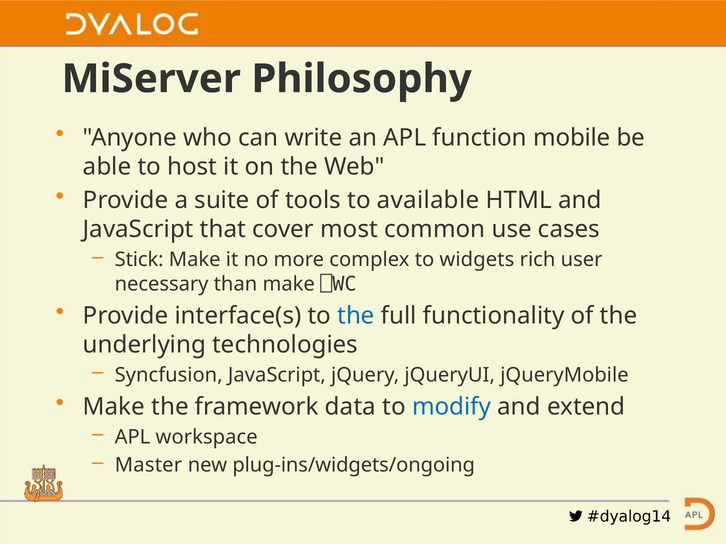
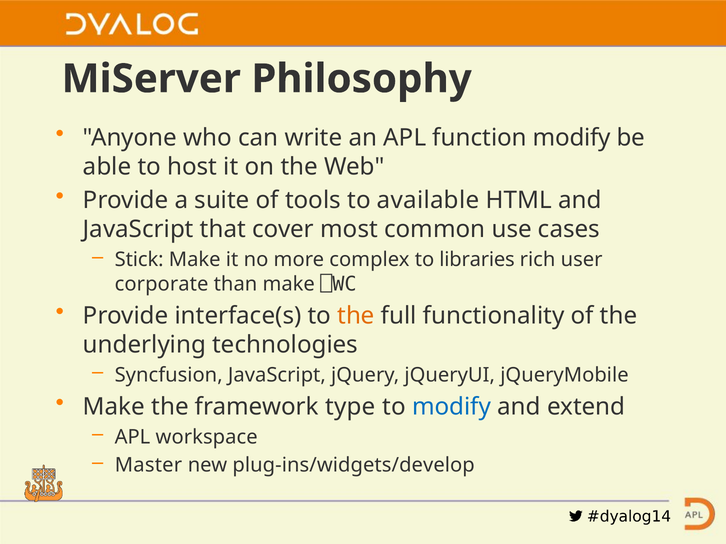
function mobile: mobile -> modify
widgets: widgets -> libraries
necessary: necessary -> corporate
the at (356, 316) colour: blue -> orange
data: data -> type
plug-ins/widgets/ongoing: plug-ins/widgets/ongoing -> plug-ins/widgets/develop
